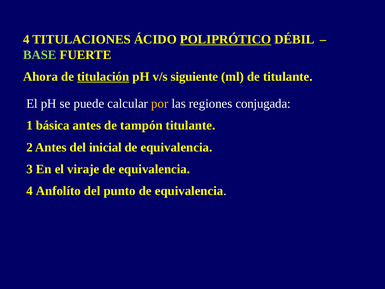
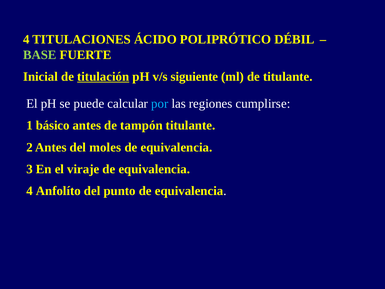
POLIPRÓTICO underline: present -> none
Ahora: Ahora -> Inicial
por colour: yellow -> light blue
conjugada: conjugada -> cumplirse
básica: básica -> básico
inicial: inicial -> moles
